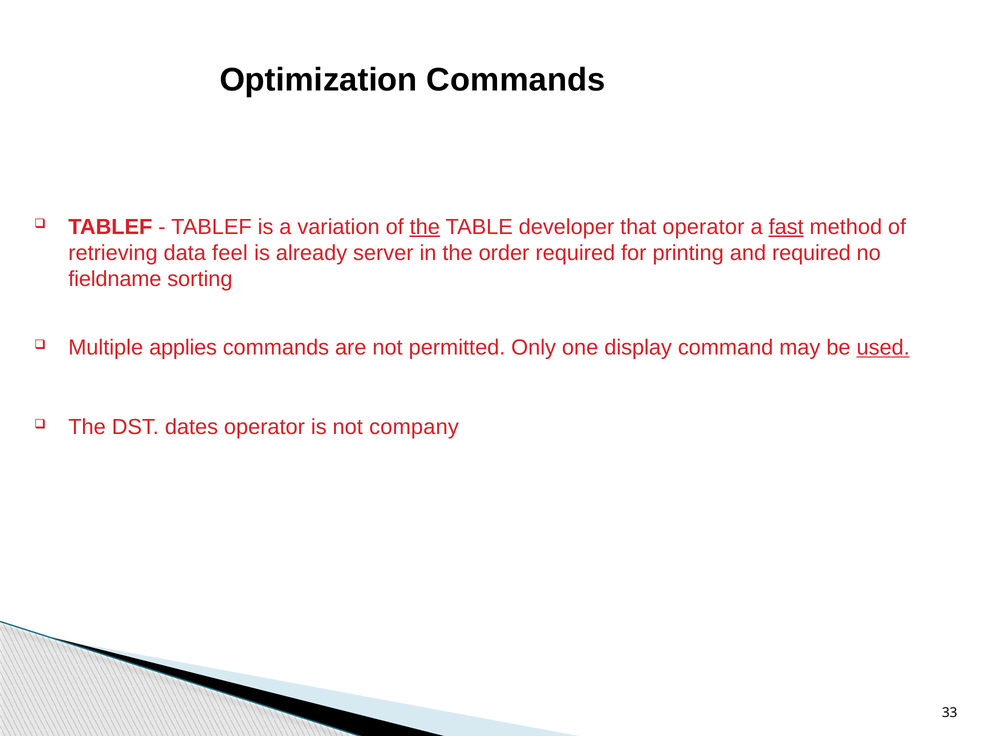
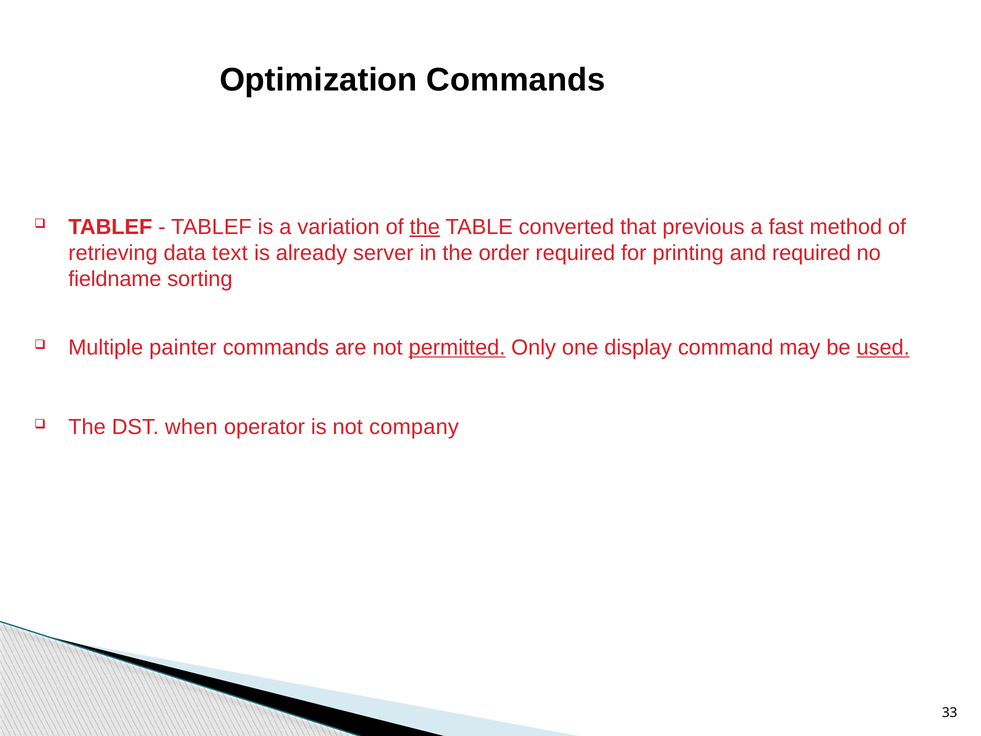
developer: developer -> converted
that operator: operator -> previous
fast underline: present -> none
feel: feel -> text
applies: applies -> painter
permitted underline: none -> present
dates: dates -> when
